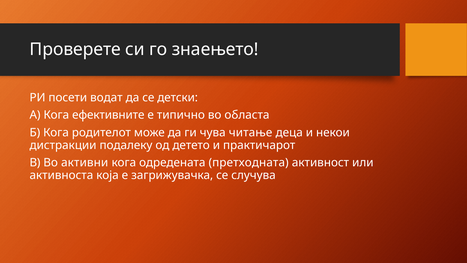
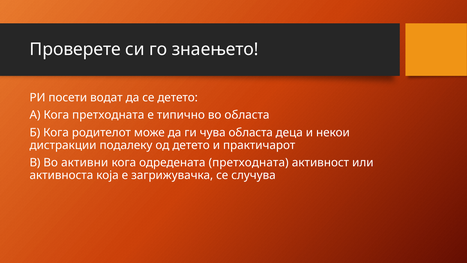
се детски: детски -> детето
Кога ефективните: ефективните -> претходната
чува читање: читање -> областа
